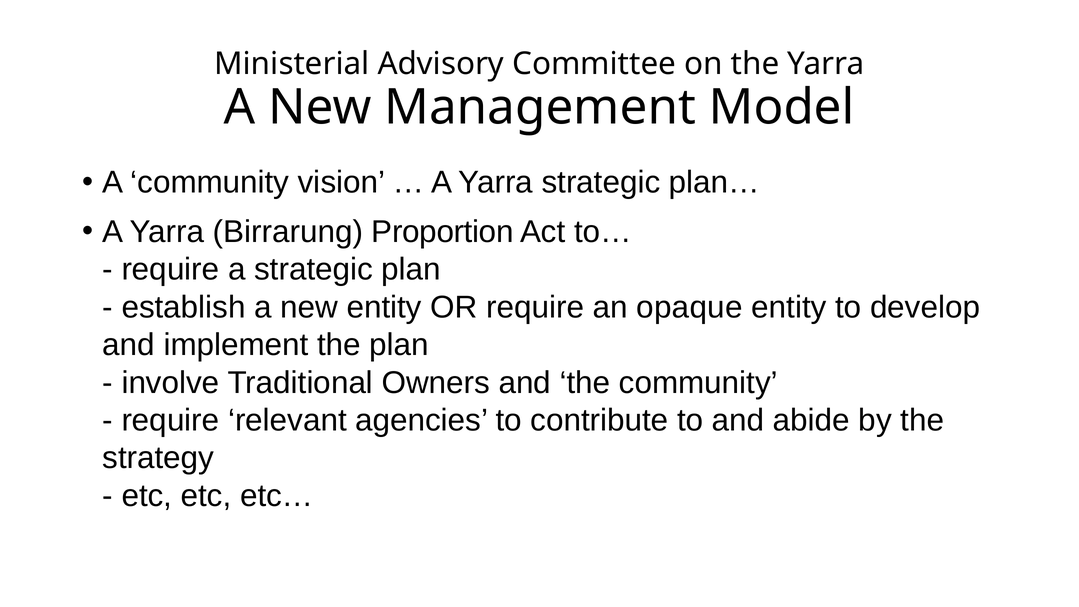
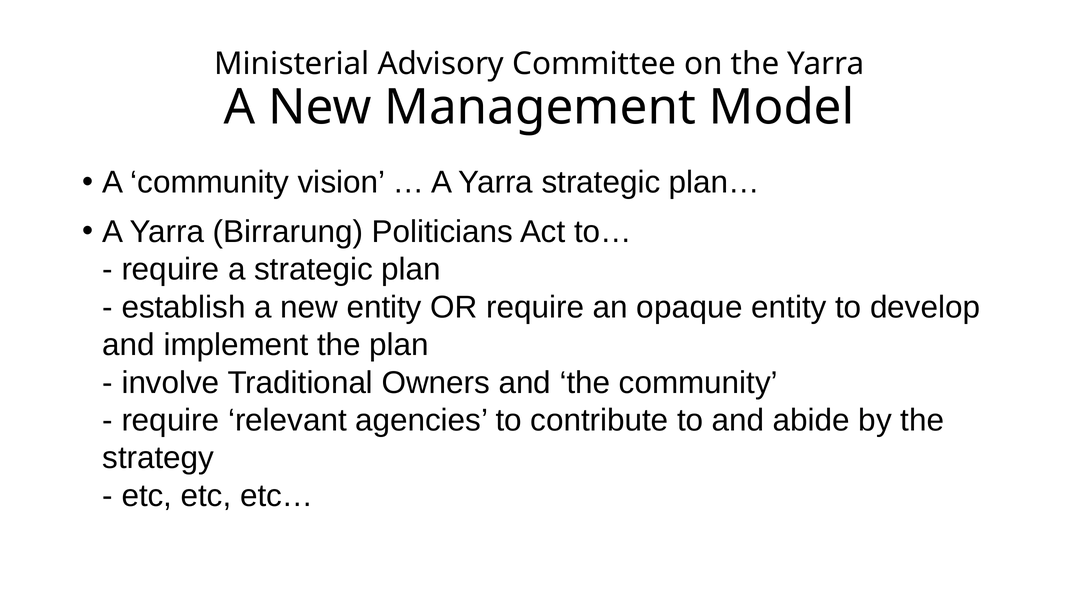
Proportion: Proportion -> Politicians
